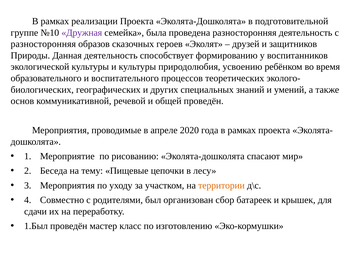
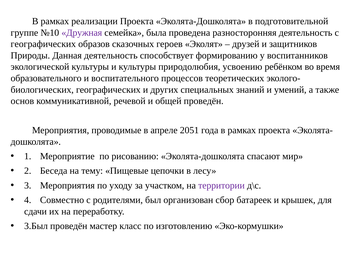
разносторонняя at (43, 44): разносторонняя -> географических
2020: 2020 -> 2051
территории colour: orange -> purple
1.Был: 1.Был -> 3.Был
